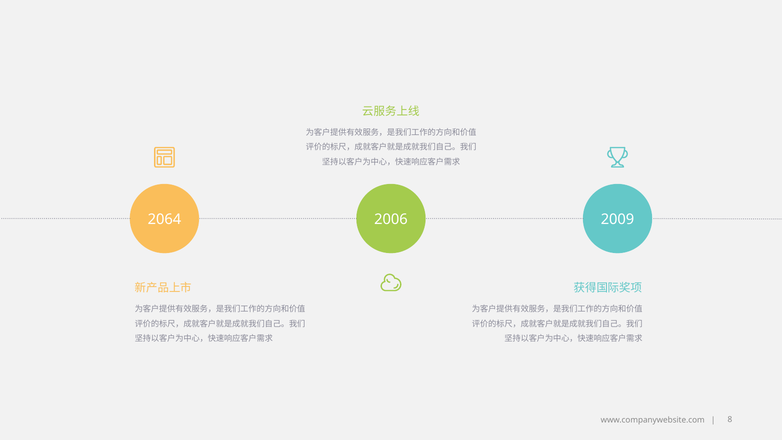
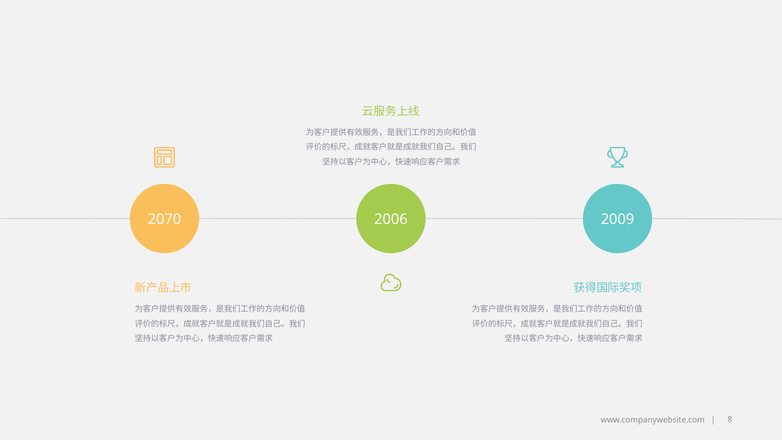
2064: 2064 -> 2070
